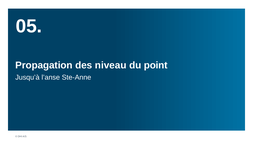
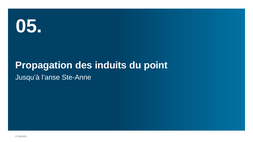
niveau: niveau -> induits
